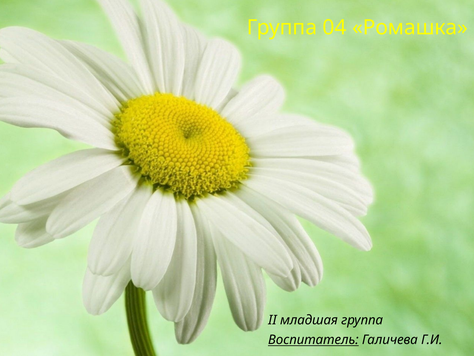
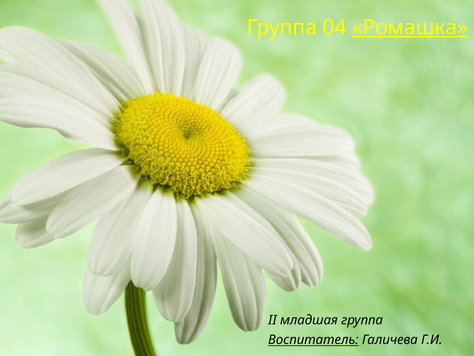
Ромашка underline: none -> present
